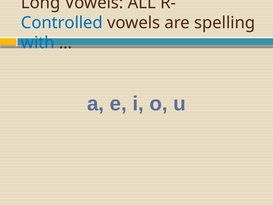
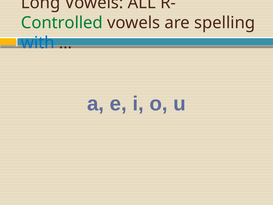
Controlled colour: blue -> green
